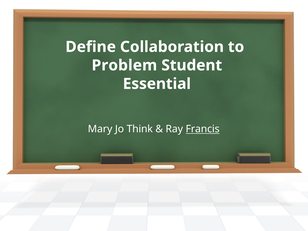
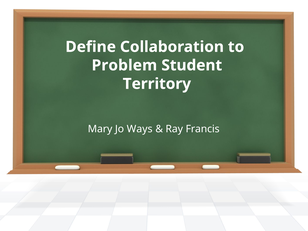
Essential: Essential -> Territory
Think: Think -> Ways
Francis underline: present -> none
